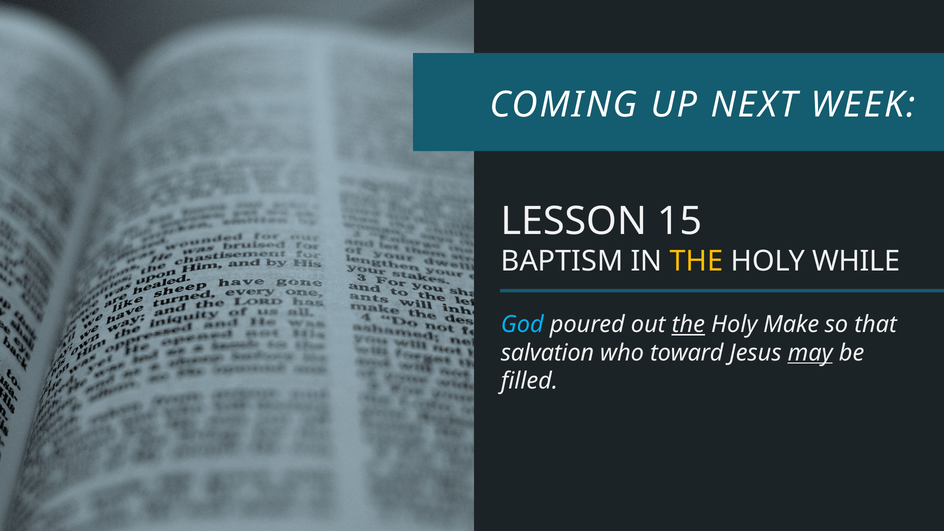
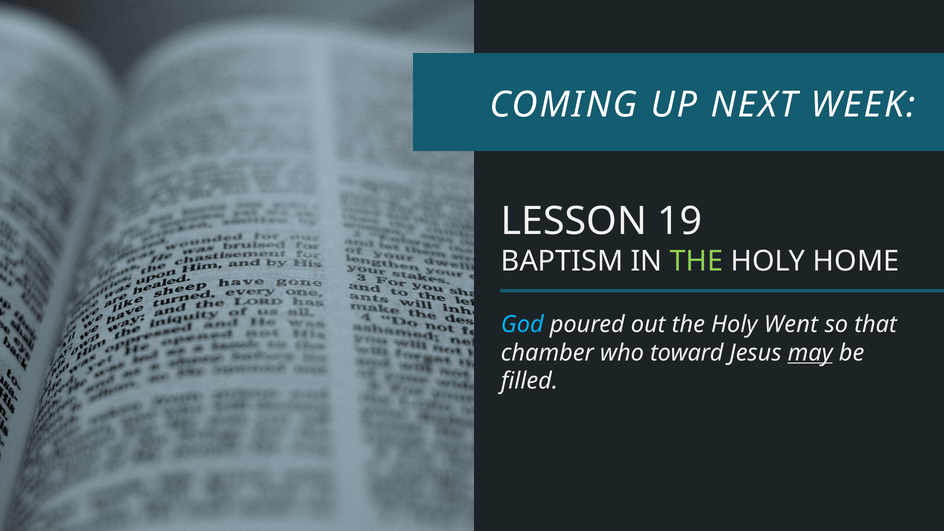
15: 15 -> 19
THE at (697, 261) colour: yellow -> light green
WHILE: WHILE -> HOME
the at (688, 325) underline: present -> none
Make: Make -> Went
salvation: salvation -> chamber
